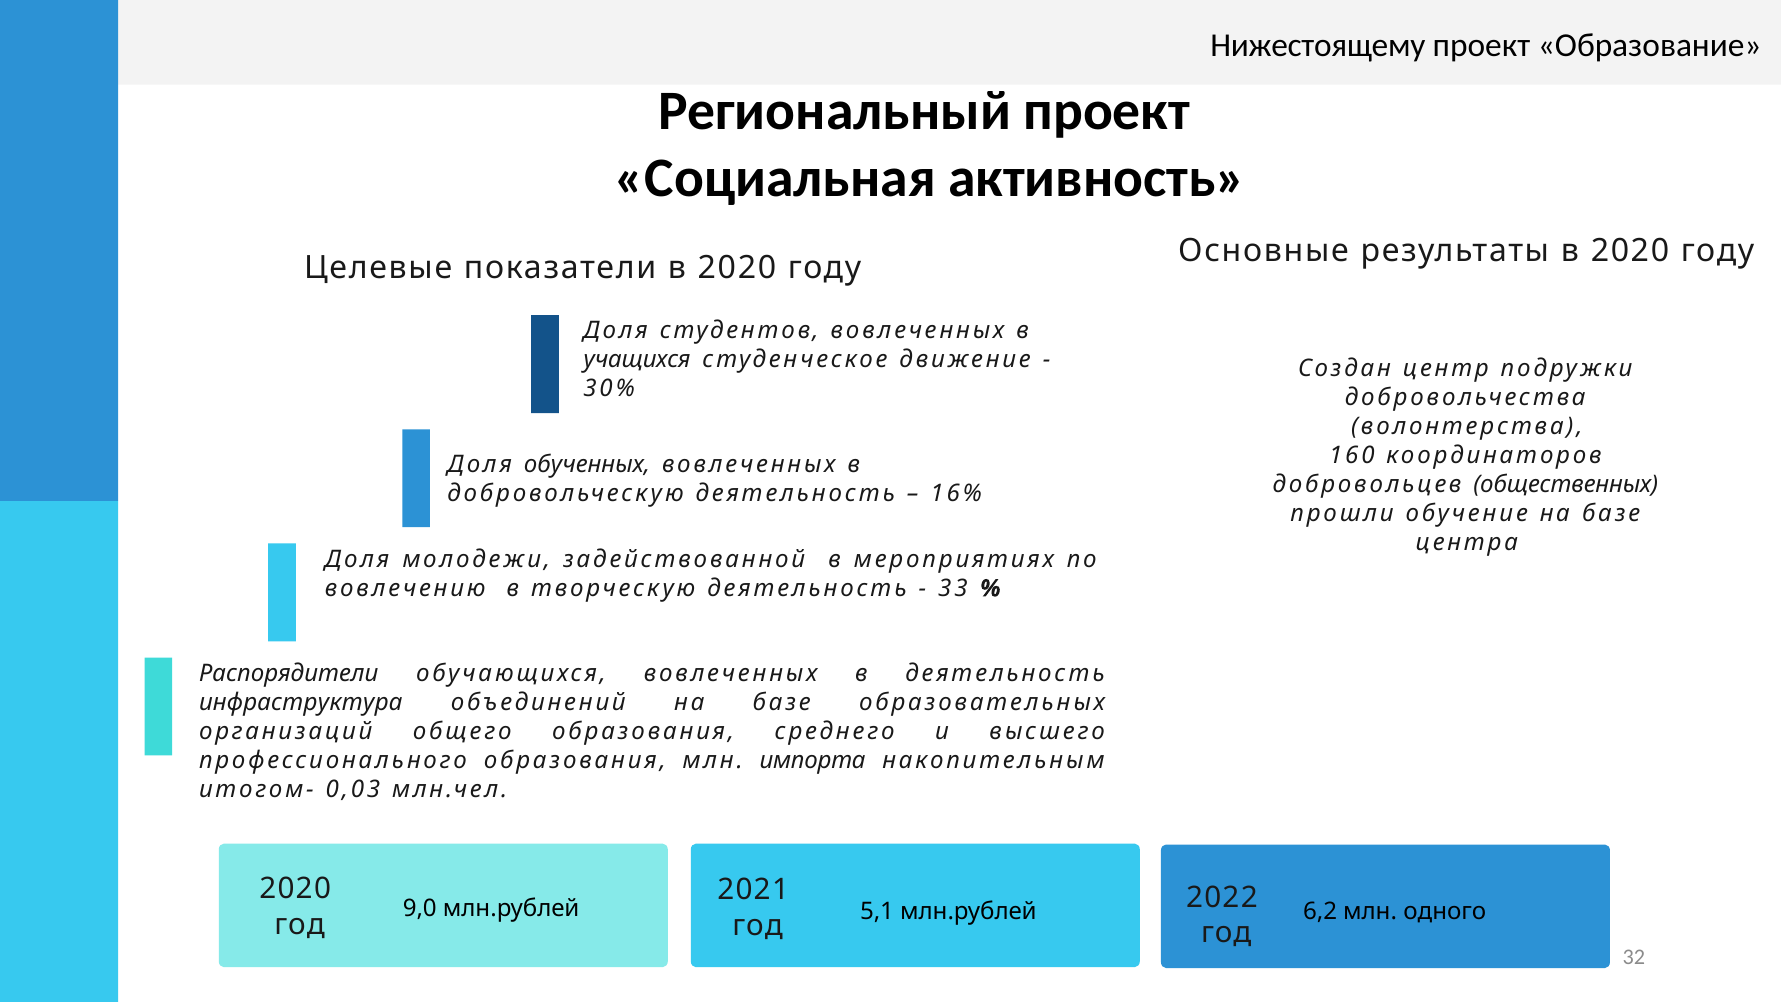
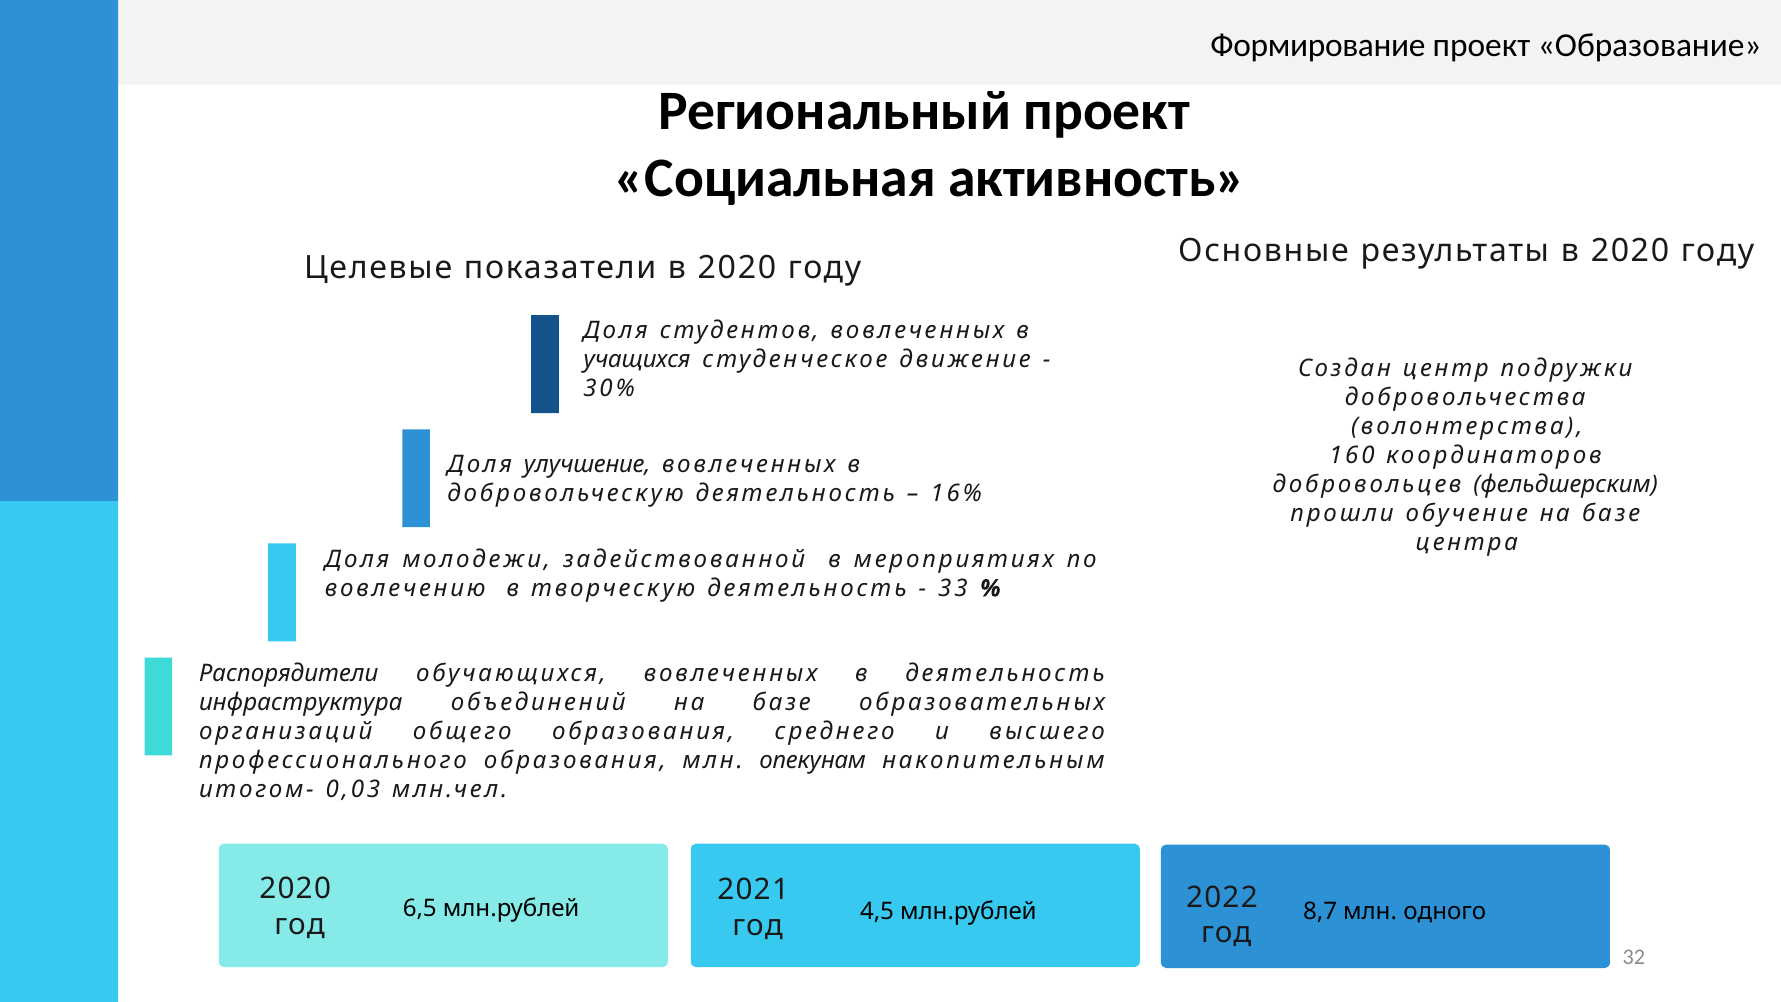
Нижестоящему: Нижестоящему -> Формирование
обученных: обученных -> улучшение
общественных: общественных -> фельдшерским
импорта: импорта -> опекунам
9,0: 9,0 -> 6,5
5,1: 5,1 -> 4,5
6,2: 6,2 -> 8,7
